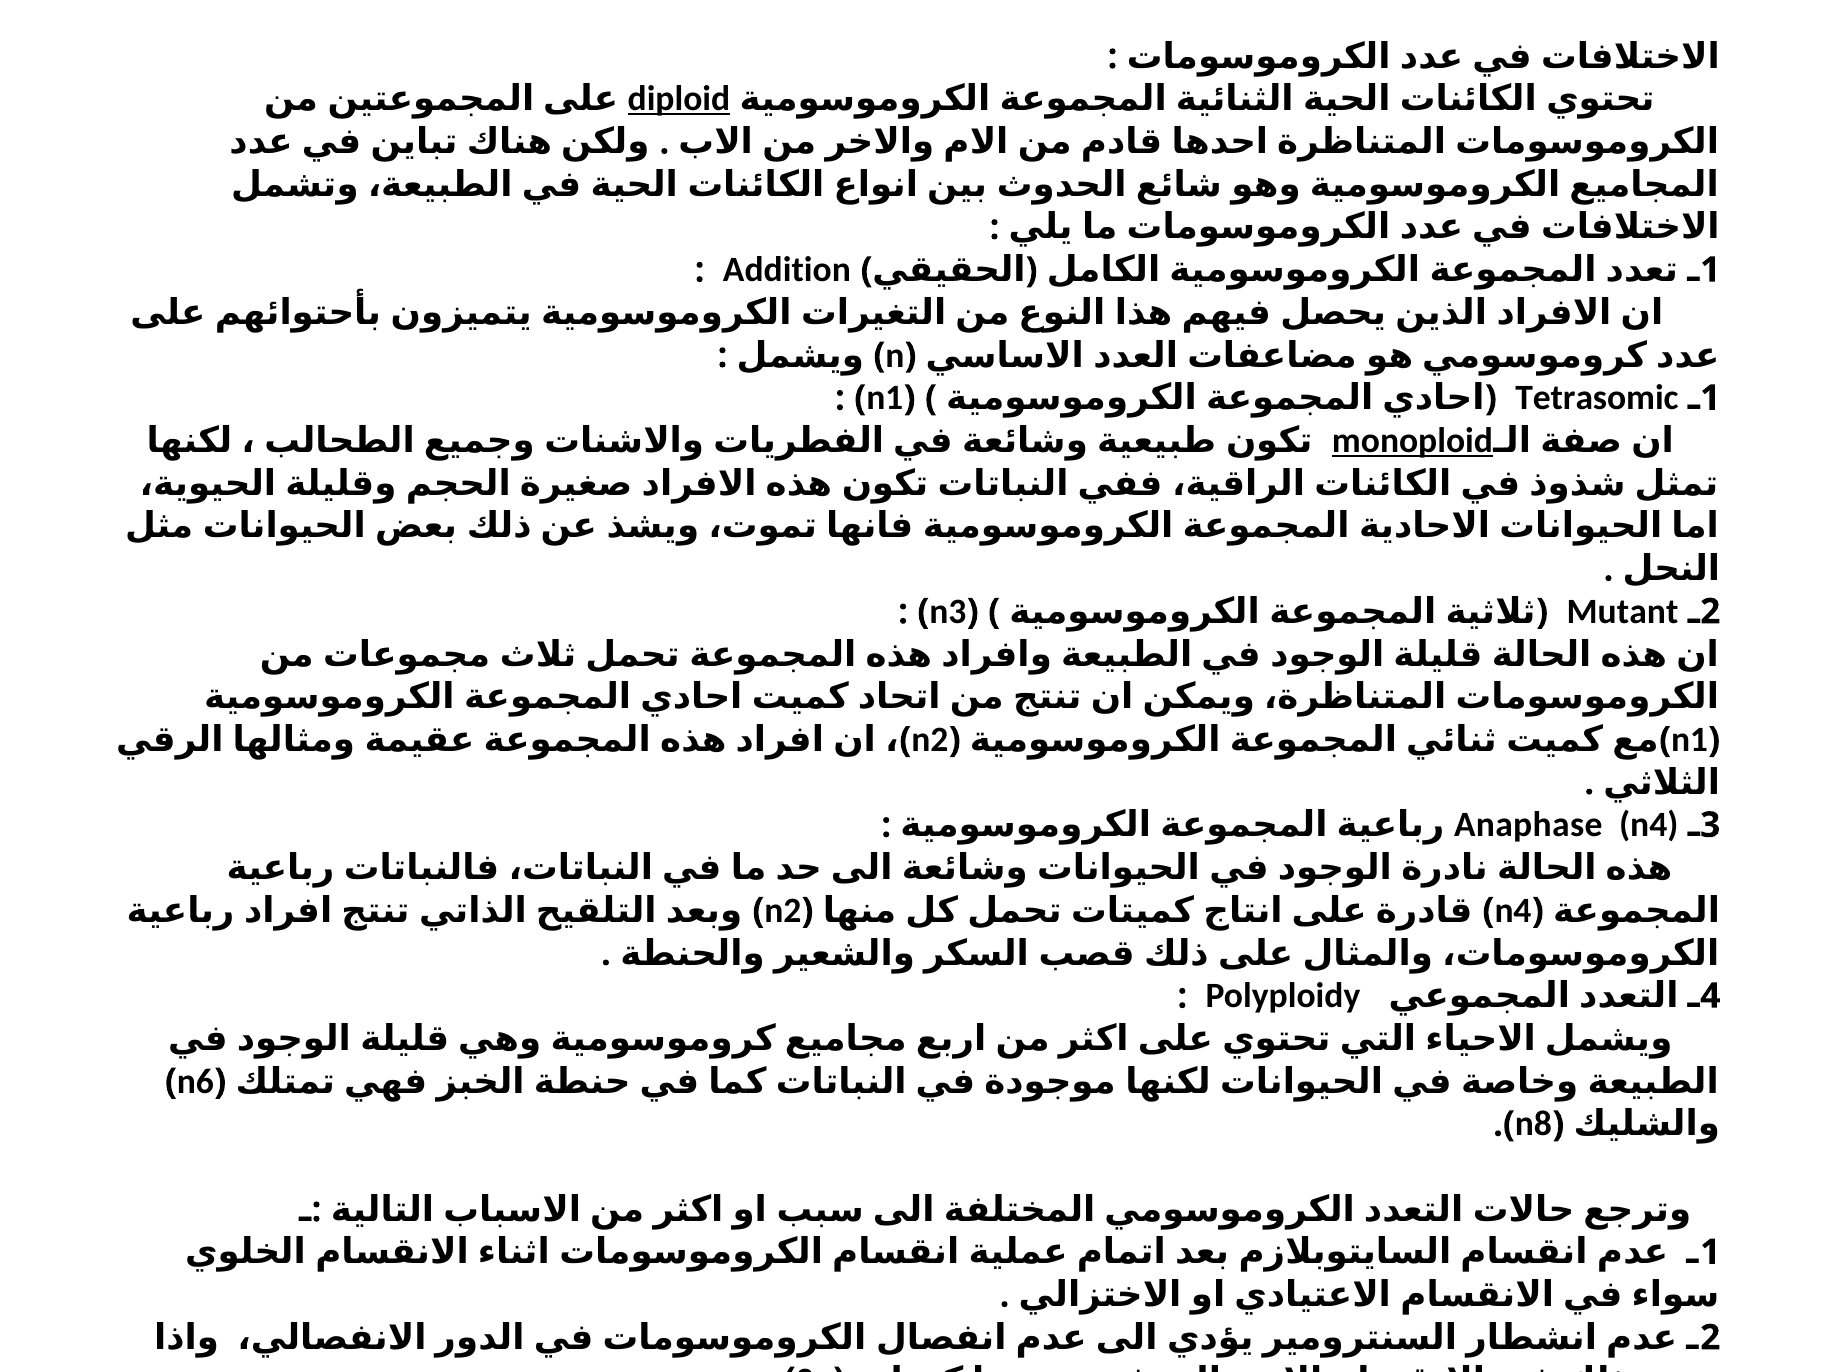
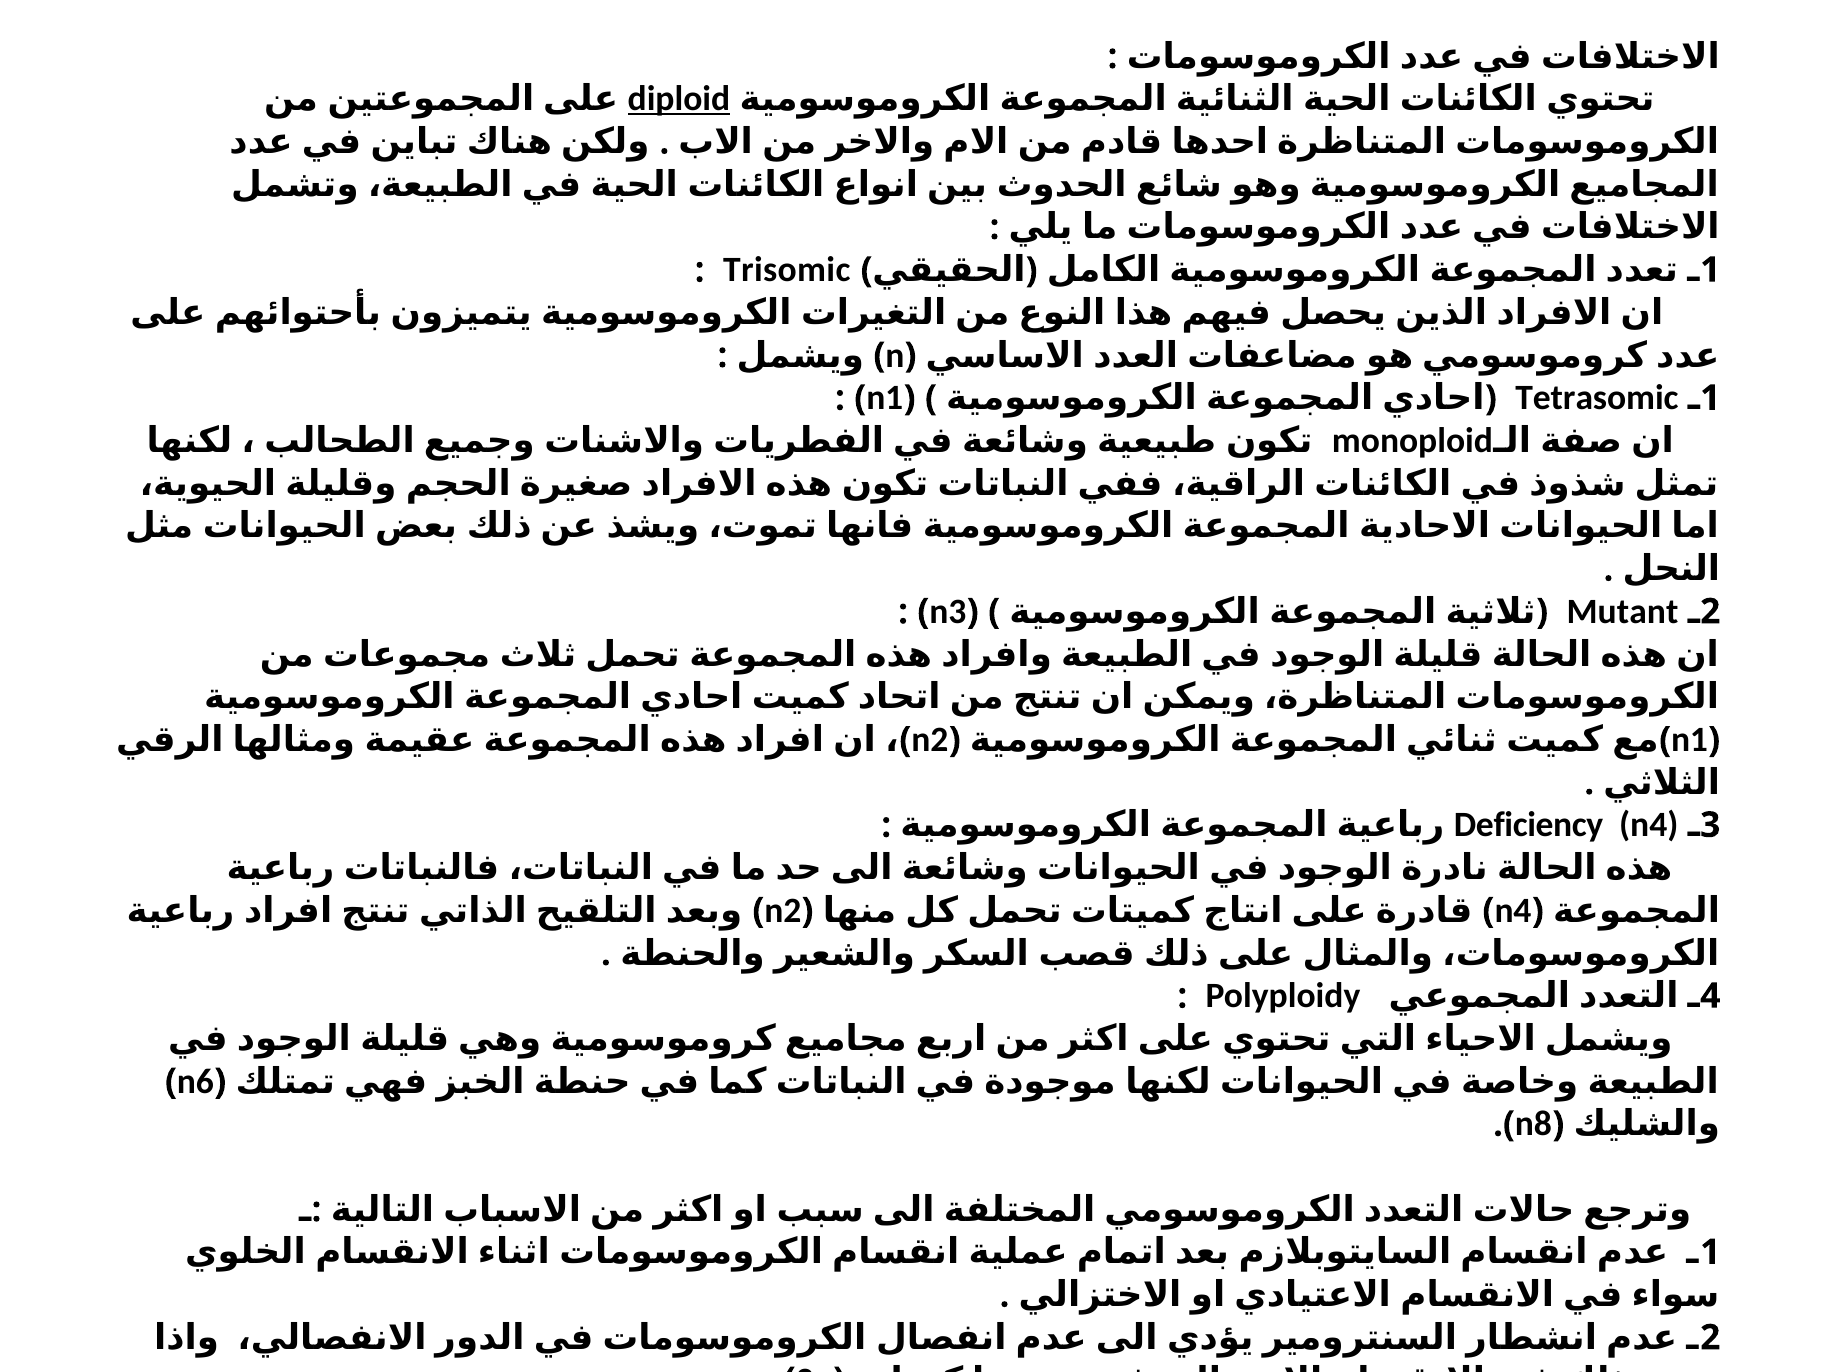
Addition: Addition -> Trisomic
monoploid underline: present -> none
Anaphase: Anaphase -> Deficiency
